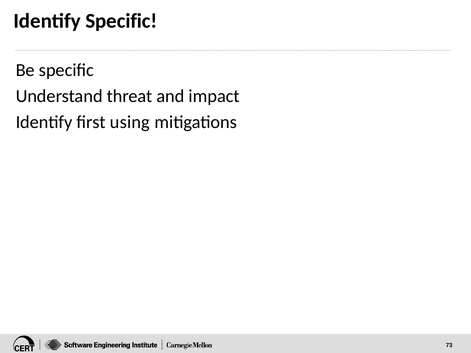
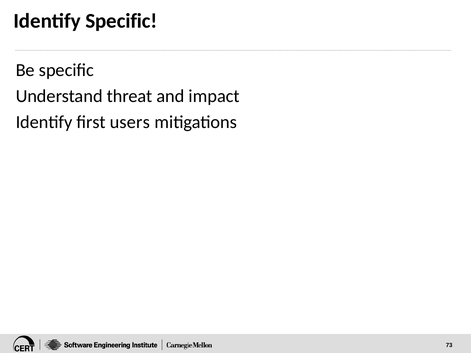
using: using -> users
